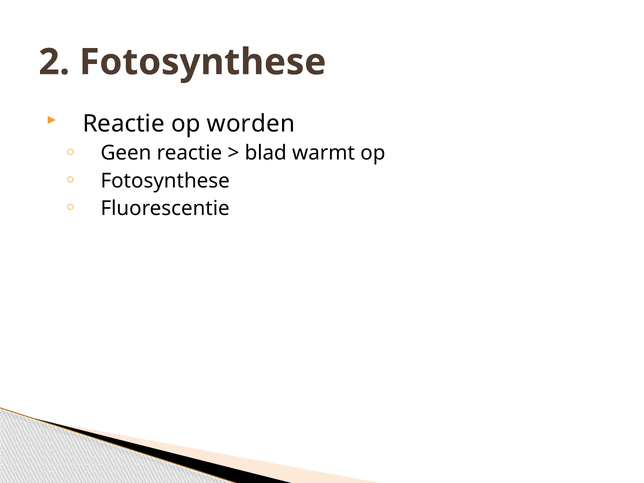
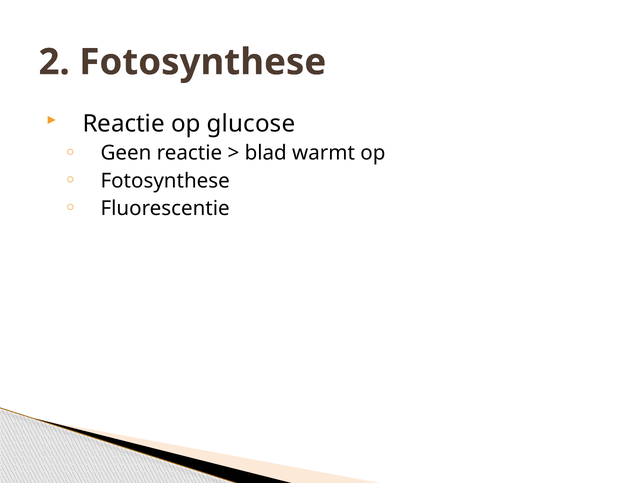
worden: worden -> glucose
